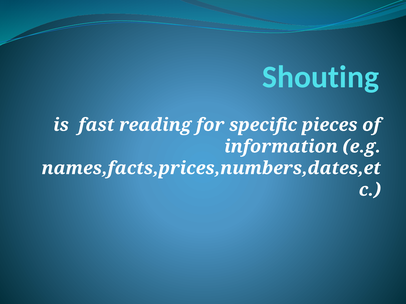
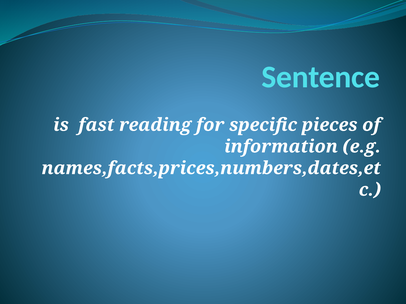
Shouting: Shouting -> Sentence
